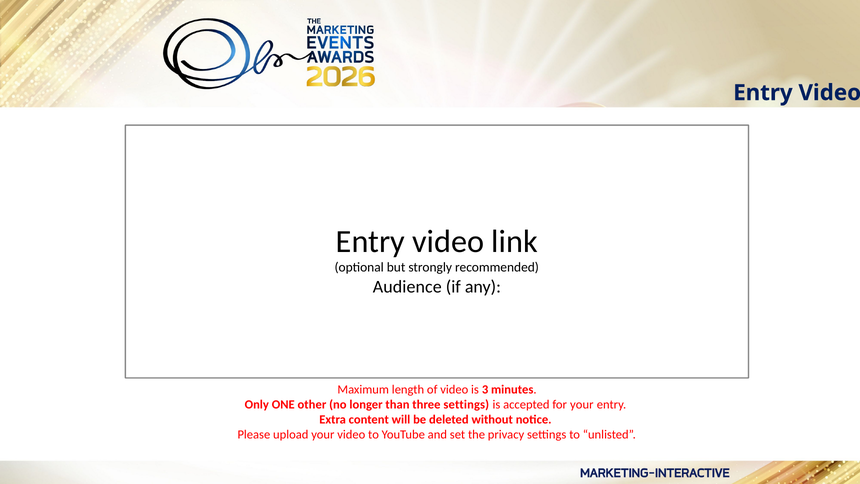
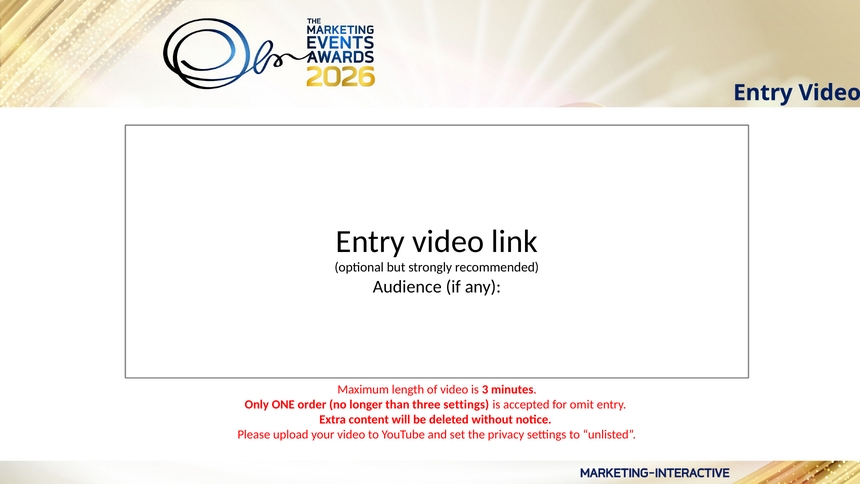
other: other -> order
for your: your -> omit
